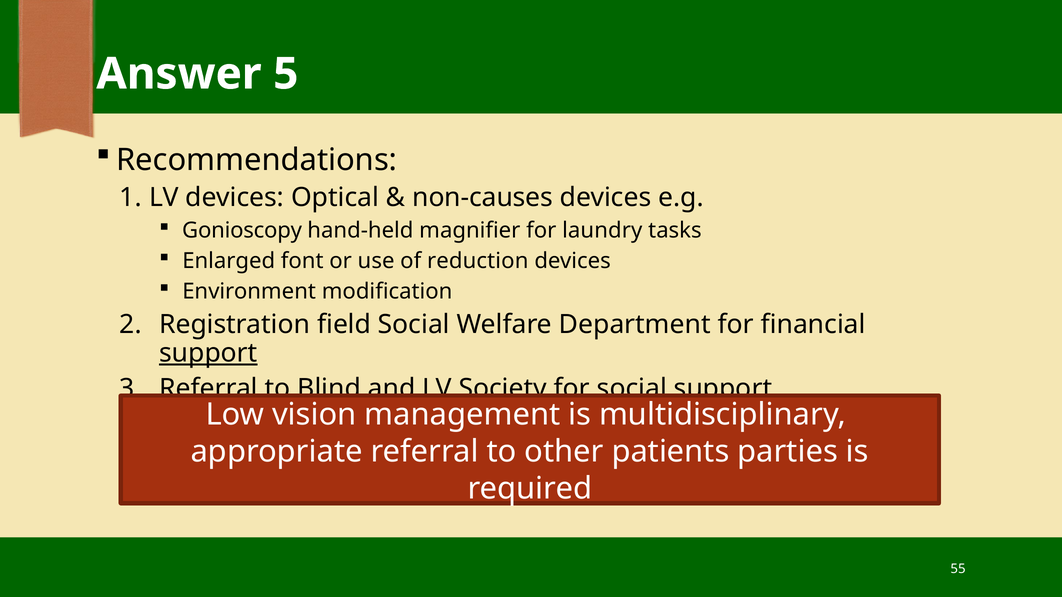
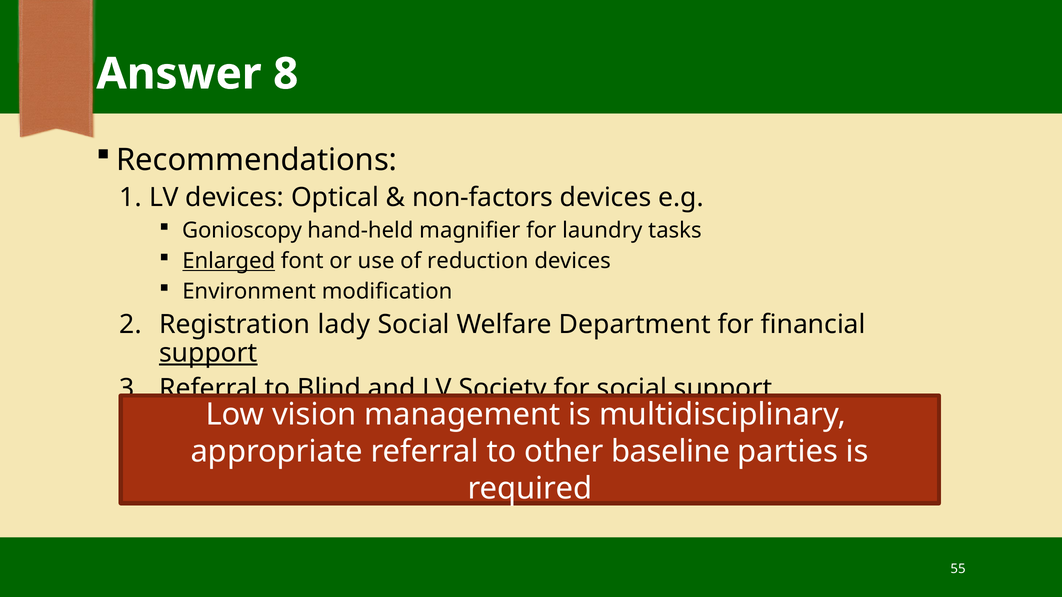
5: 5 -> 8
non-causes: non-causes -> non-factors
Enlarged underline: none -> present
field: field -> lady
patients: patients -> baseline
